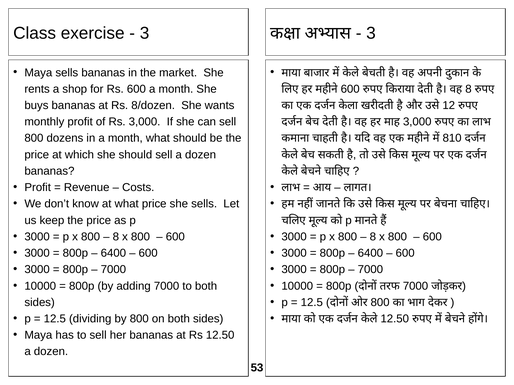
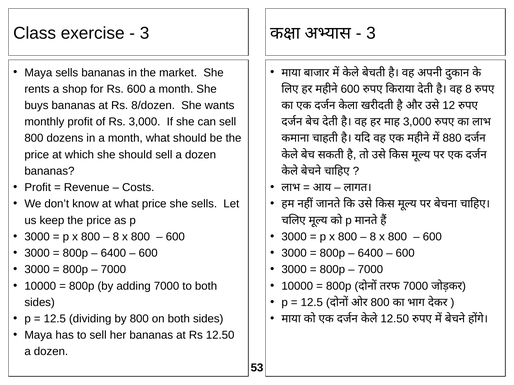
810: 810 -> 880
